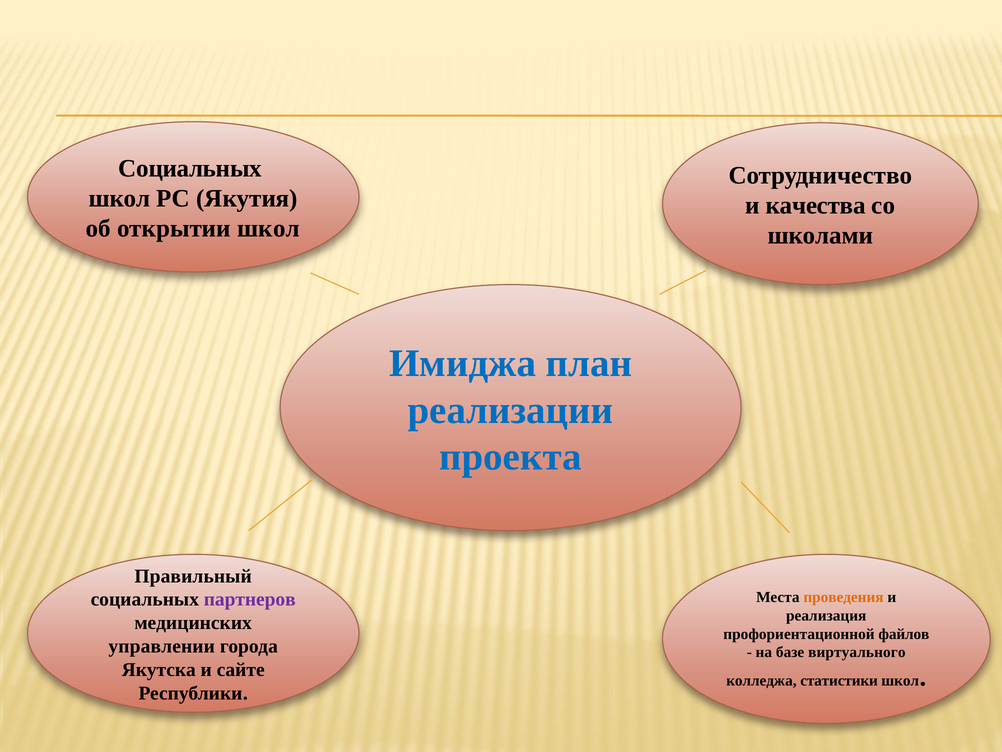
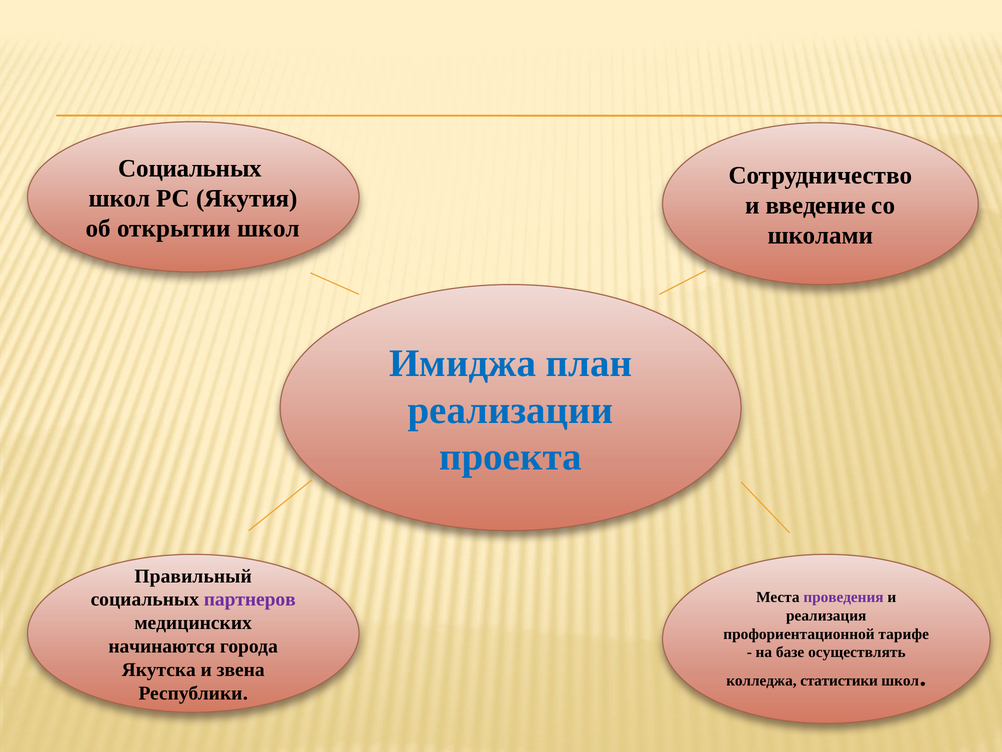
качества: качества -> введение
проведения colour: orange -> purple
файлов: файлов -> тарифе
управлении: управлении -> начинаются
виртуального: виртуального -> осуществлять
сайте: сайте -> звена
